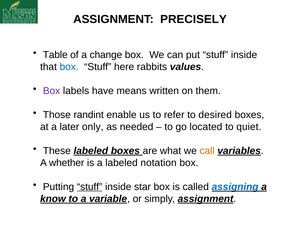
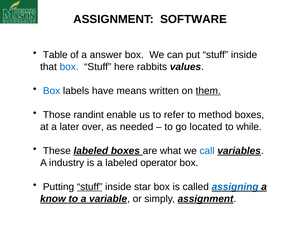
PRECISELY: PRECISELY -> SOFTWARE
change: change -> answer
Box at (52, 91) colour: purple -> blue
them underline: none -> present
desired: desired -> method
only: only -> over
quiet: quiet -> while
call colour: orange -> blue
whether: whether -> industry
notation: notation -> operator
